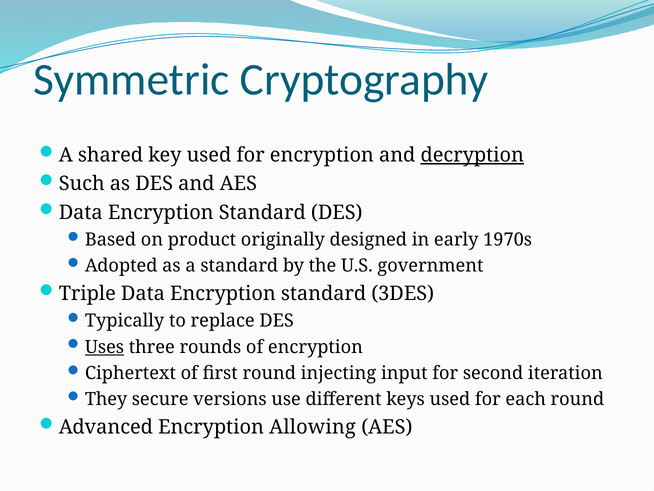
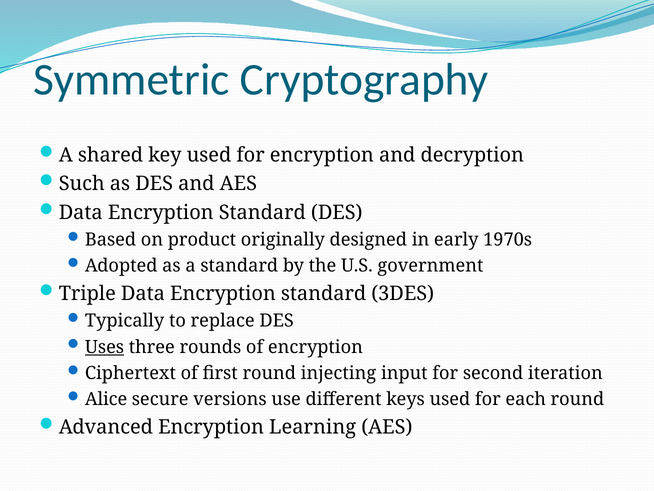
decryption underline: present -> none
They: They -> Alice
Allowing: Allowing -> Learning
